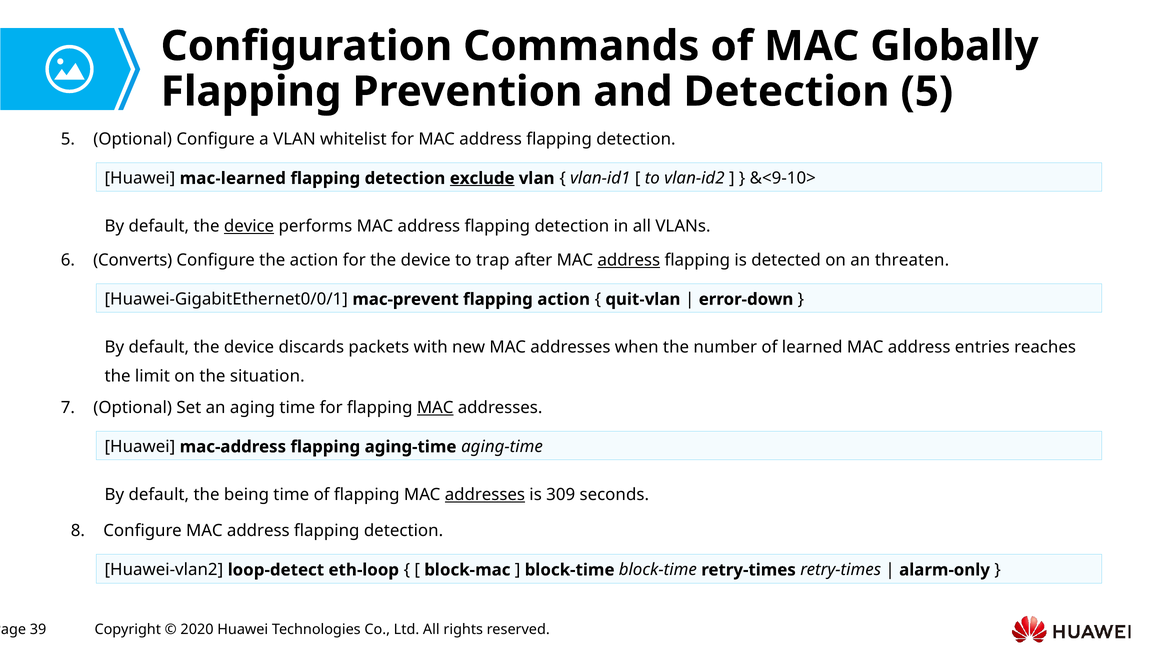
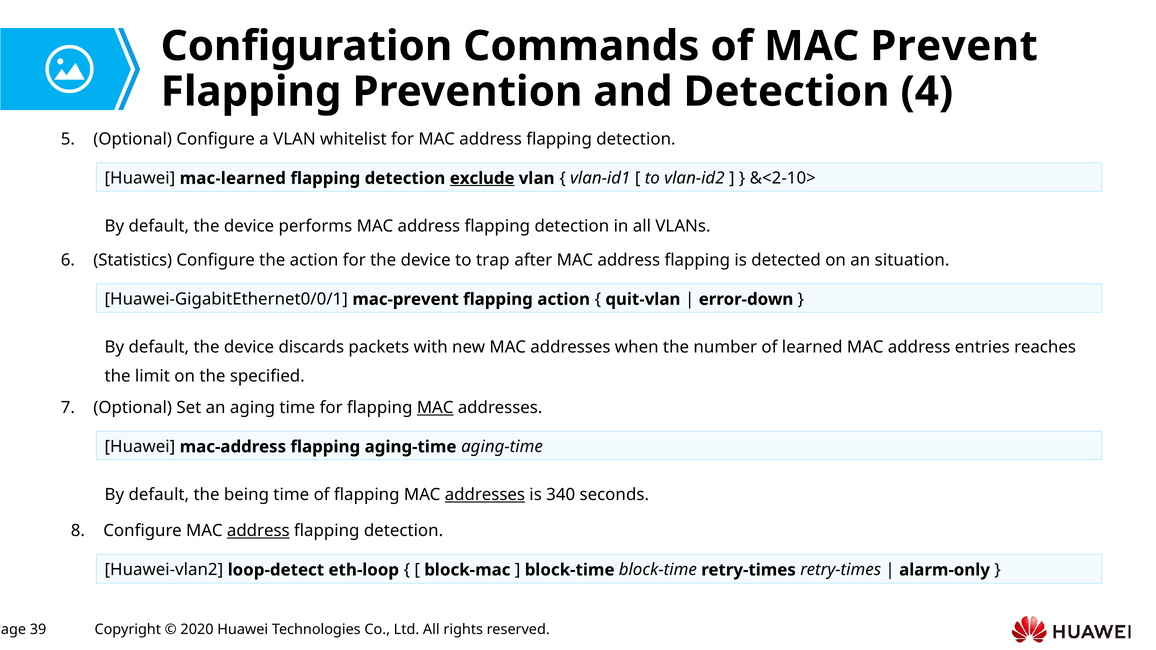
Globally: Globally -> Prevent
Detection 5: 5 -> 4
&<9-10>: &<9-10> -> &<2-10>
device at (249, 226) underline: present -> none
Converts: Converts -> Statistics
address at (629, 260) underline: present -> none
threaten: threaten -> situation
situation: situation -> specified
309: 309 -> 340
address at (258, 531) underline: none -> present
